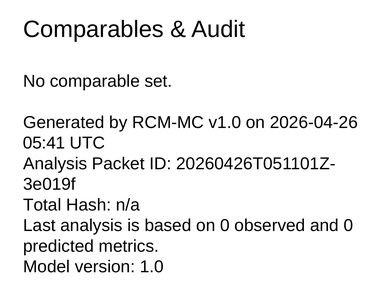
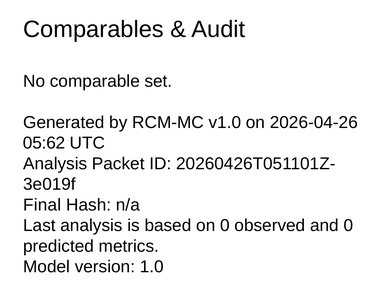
05:41: 05:41 -> 05:62
Total: Total -> Final
